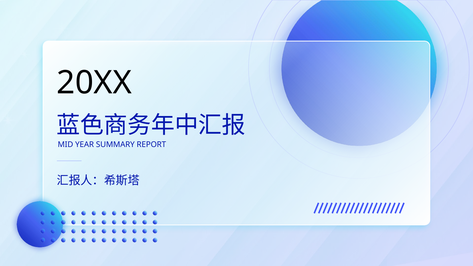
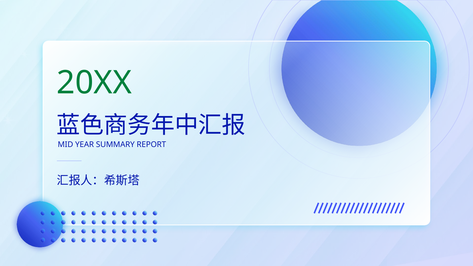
20XX colour: black -> green
